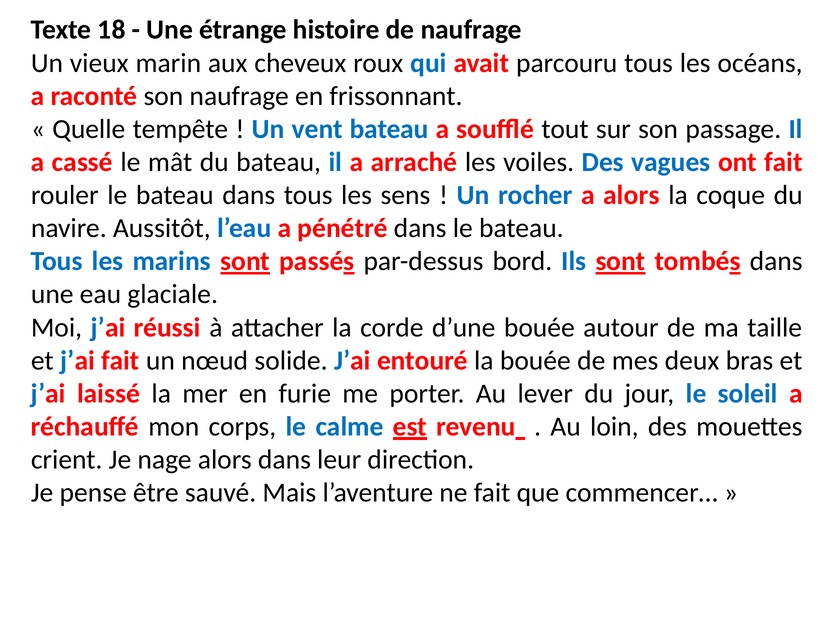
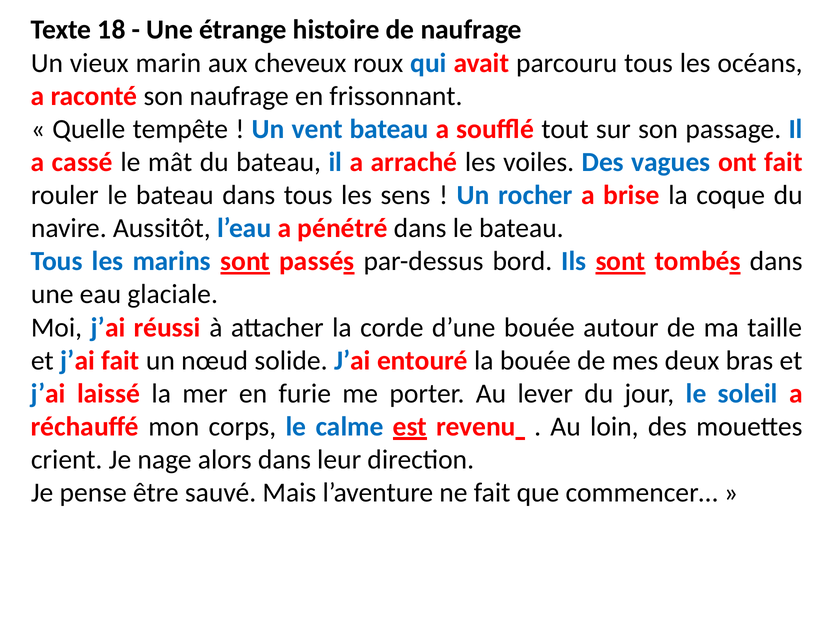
a alors: alors -> brise
